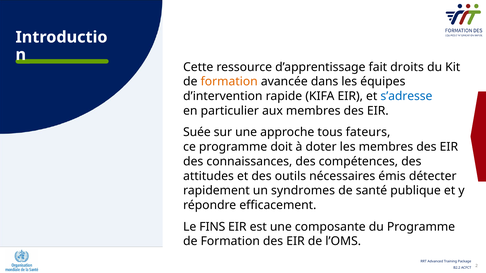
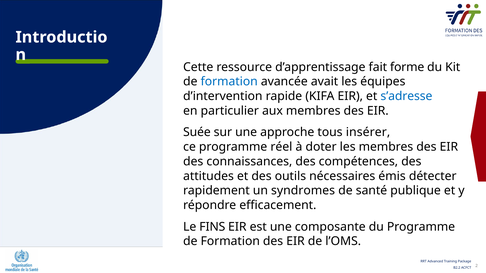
droits: droits -> forme
formation at (229, 82) colour: orange -> blue
dans: dans -> avait
fateurs: fateurs -> insérer
doit: doit -> réel
